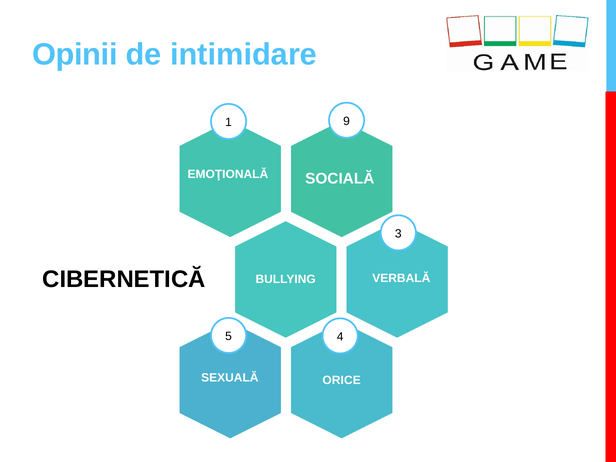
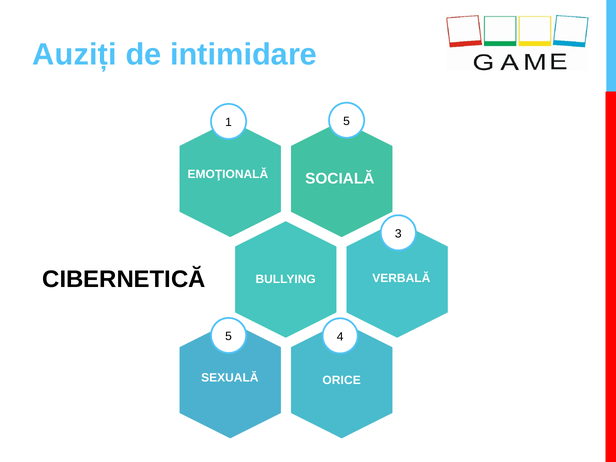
Opinii: Opinii -> Auziți
1 9: 9 -> 5
